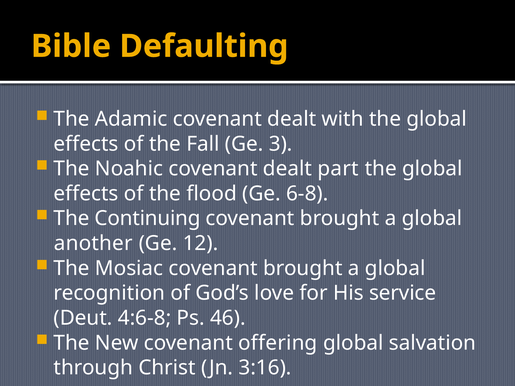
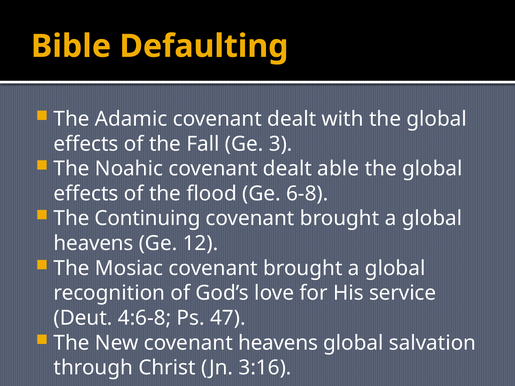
part: part -> able
another at (93, 244): another -> heavens
46: 46 -> 47
covenant offering: offering -> heavens
